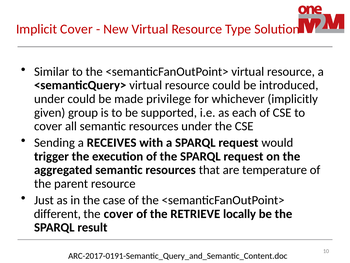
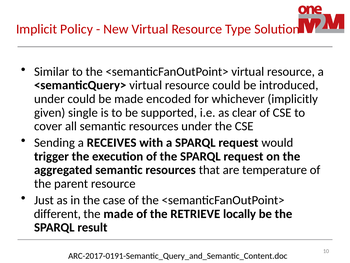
Implicit Cover: Cover -> Policy
privilege: privilege -> encoded
group: group -> single
each: each -> clear
the cover: cover -> made
